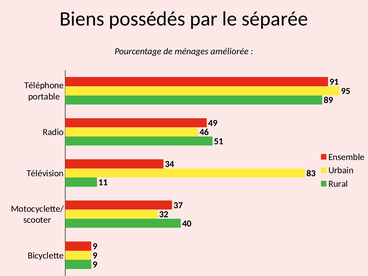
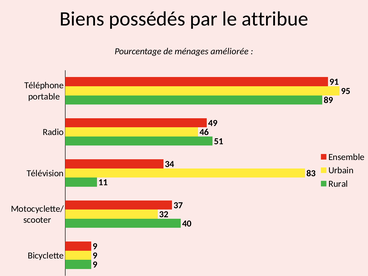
séparée: séparée -> attribue
